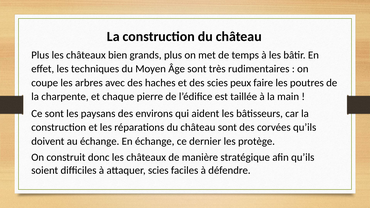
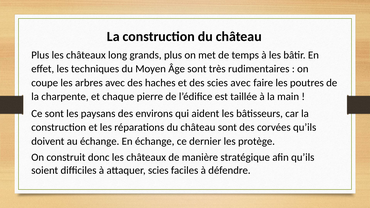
bien: bien -> long
scies peux: peux -> avec
